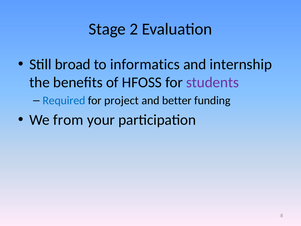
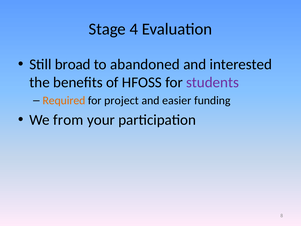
2: 2 -> 4
informatics: informatics -> abandoned
internship: internship -> interested
Required colour: blue -> orange
better: better -> easier
